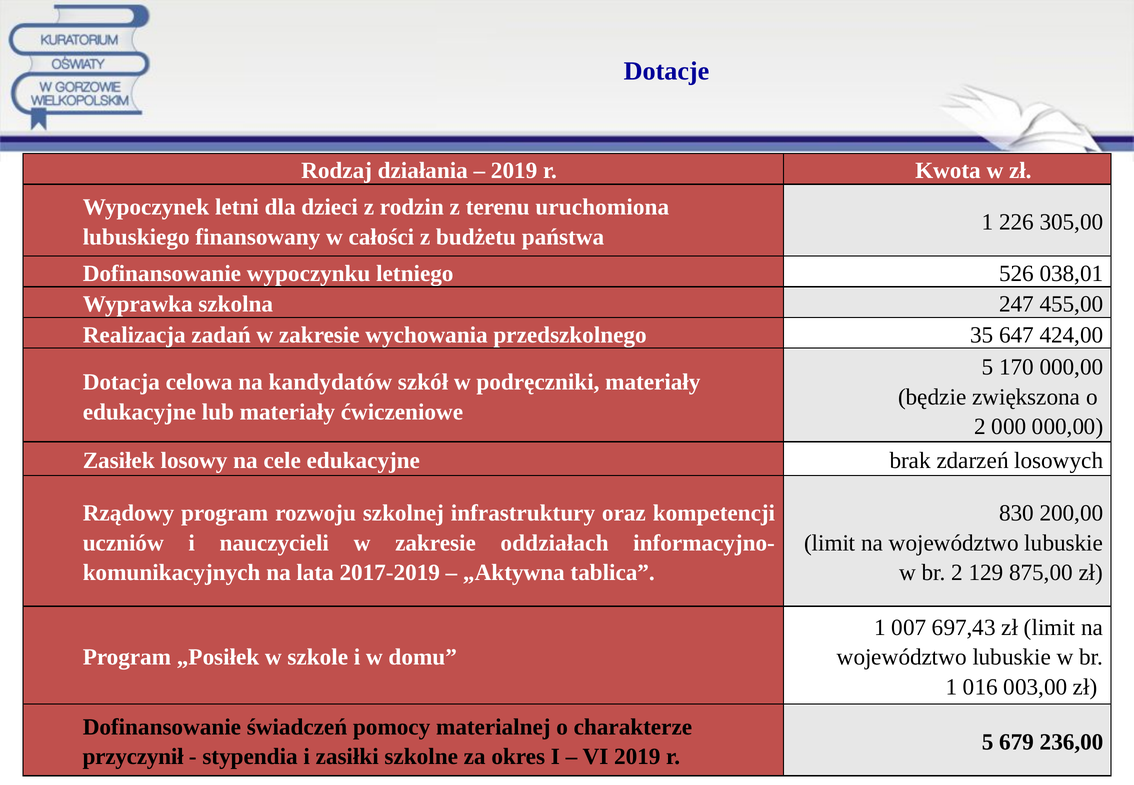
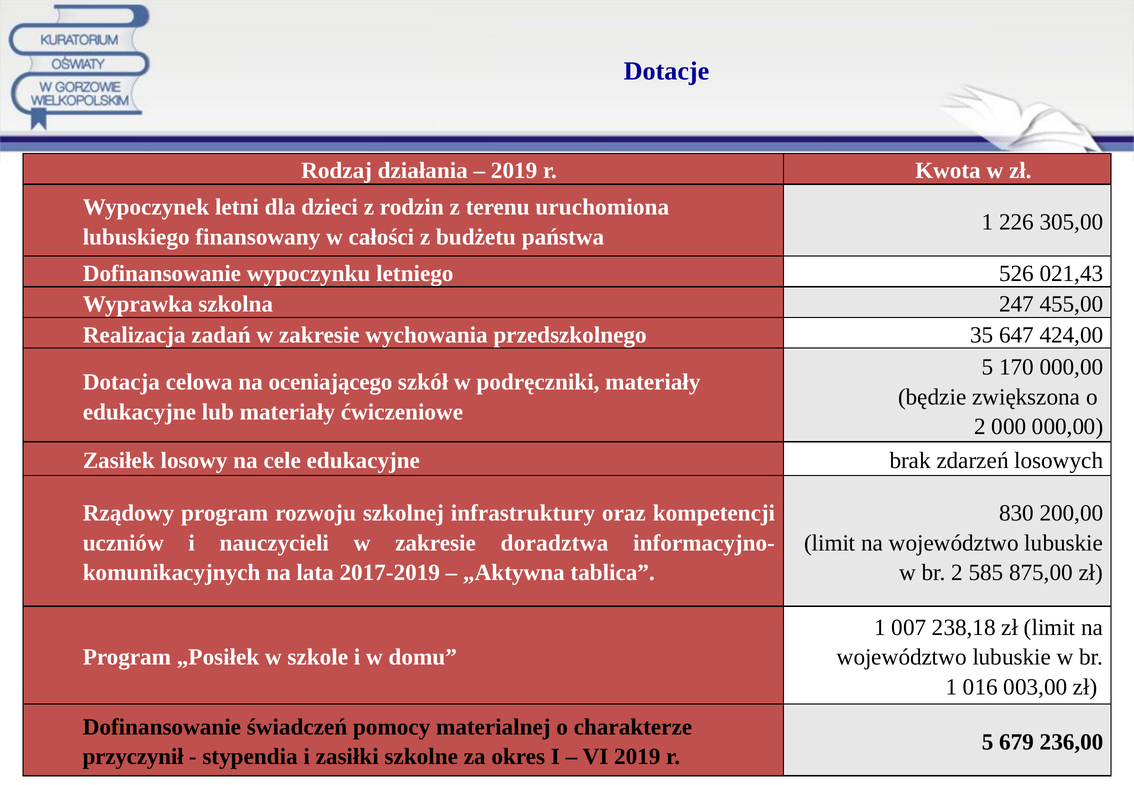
038,01: 038,01 -> 021,43
kandydatów: kandydatów -> oceniającego
oddziałach: oddziałach -> doradztwa
129: 129 -> 585
697,43: 697,43 -> 238,18
